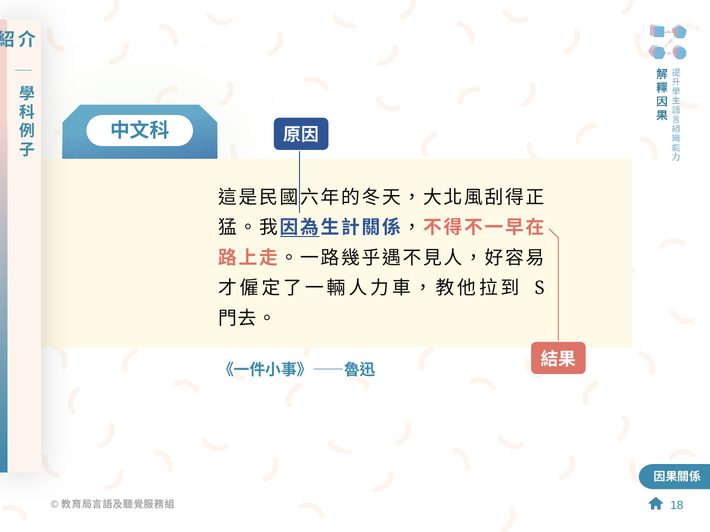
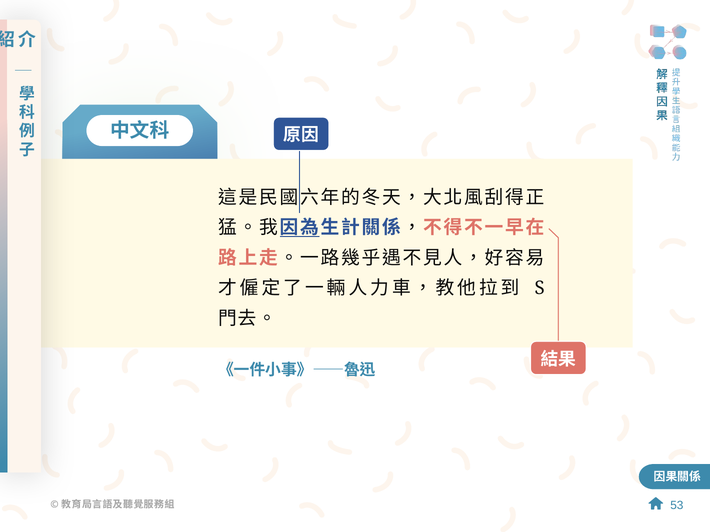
18: 18 -> 53
